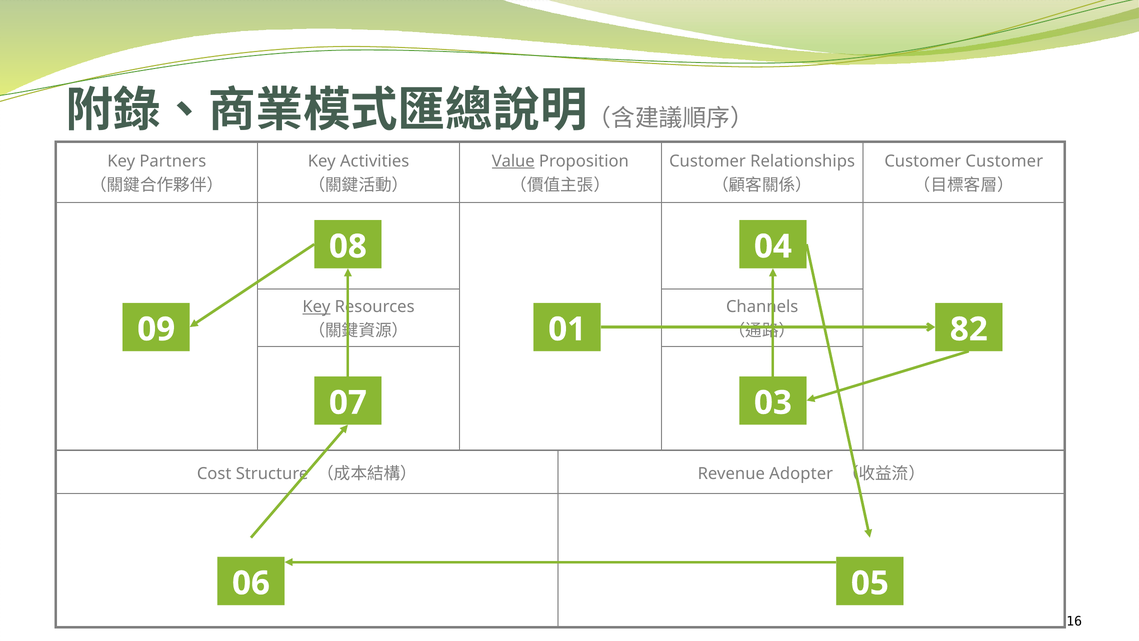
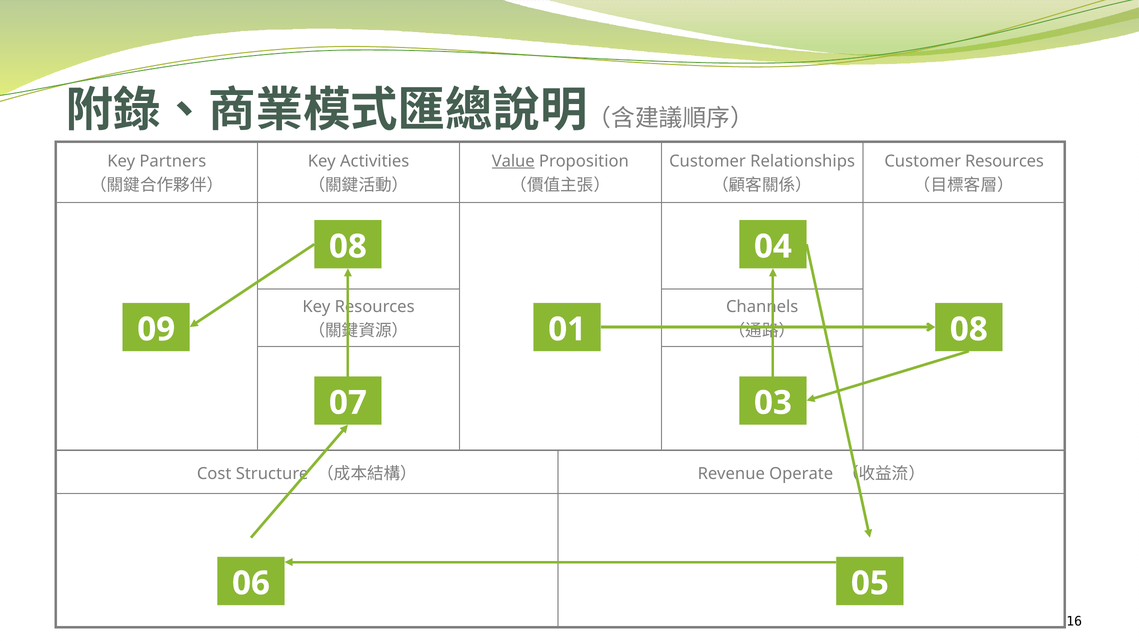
Customer Customer: Customer -> Resources
Key at (316, 307) underline: present -> none
01 82: 82 -> 08
Adopter: Adopter -> Operate
